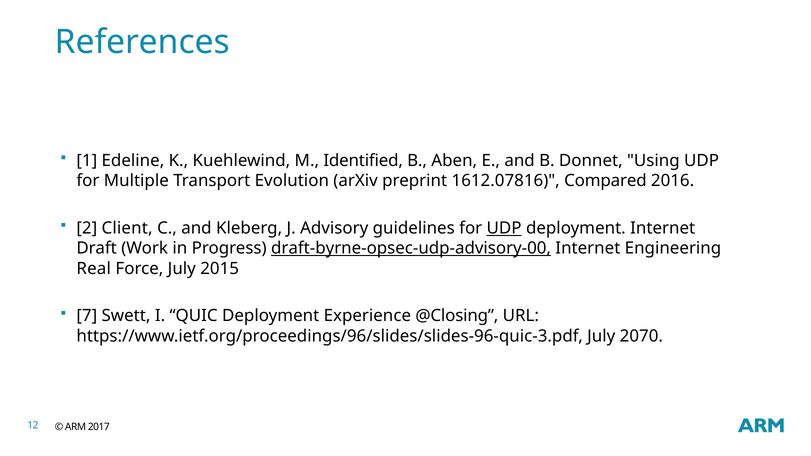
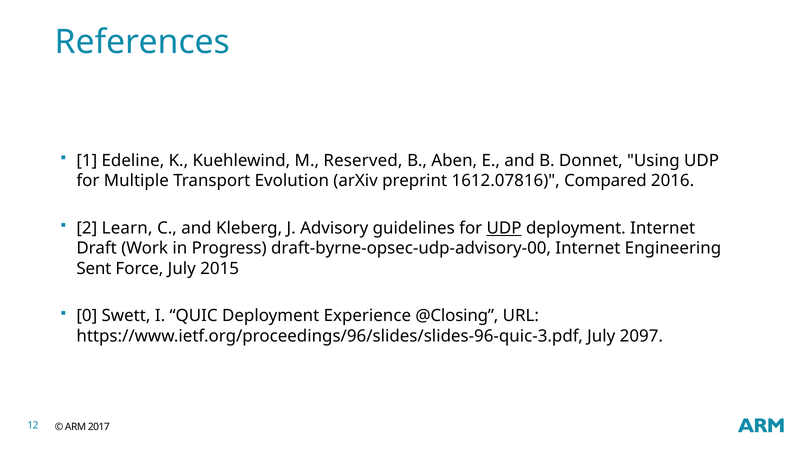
Identified: Identified -> Reserved
Client: Client -> Learn
draft-byrne-opsec-udp-advisory-00 underline: present -> none
Real: Real -> Sent
7: 7 -> 0
2070: 2070 -> 2097
